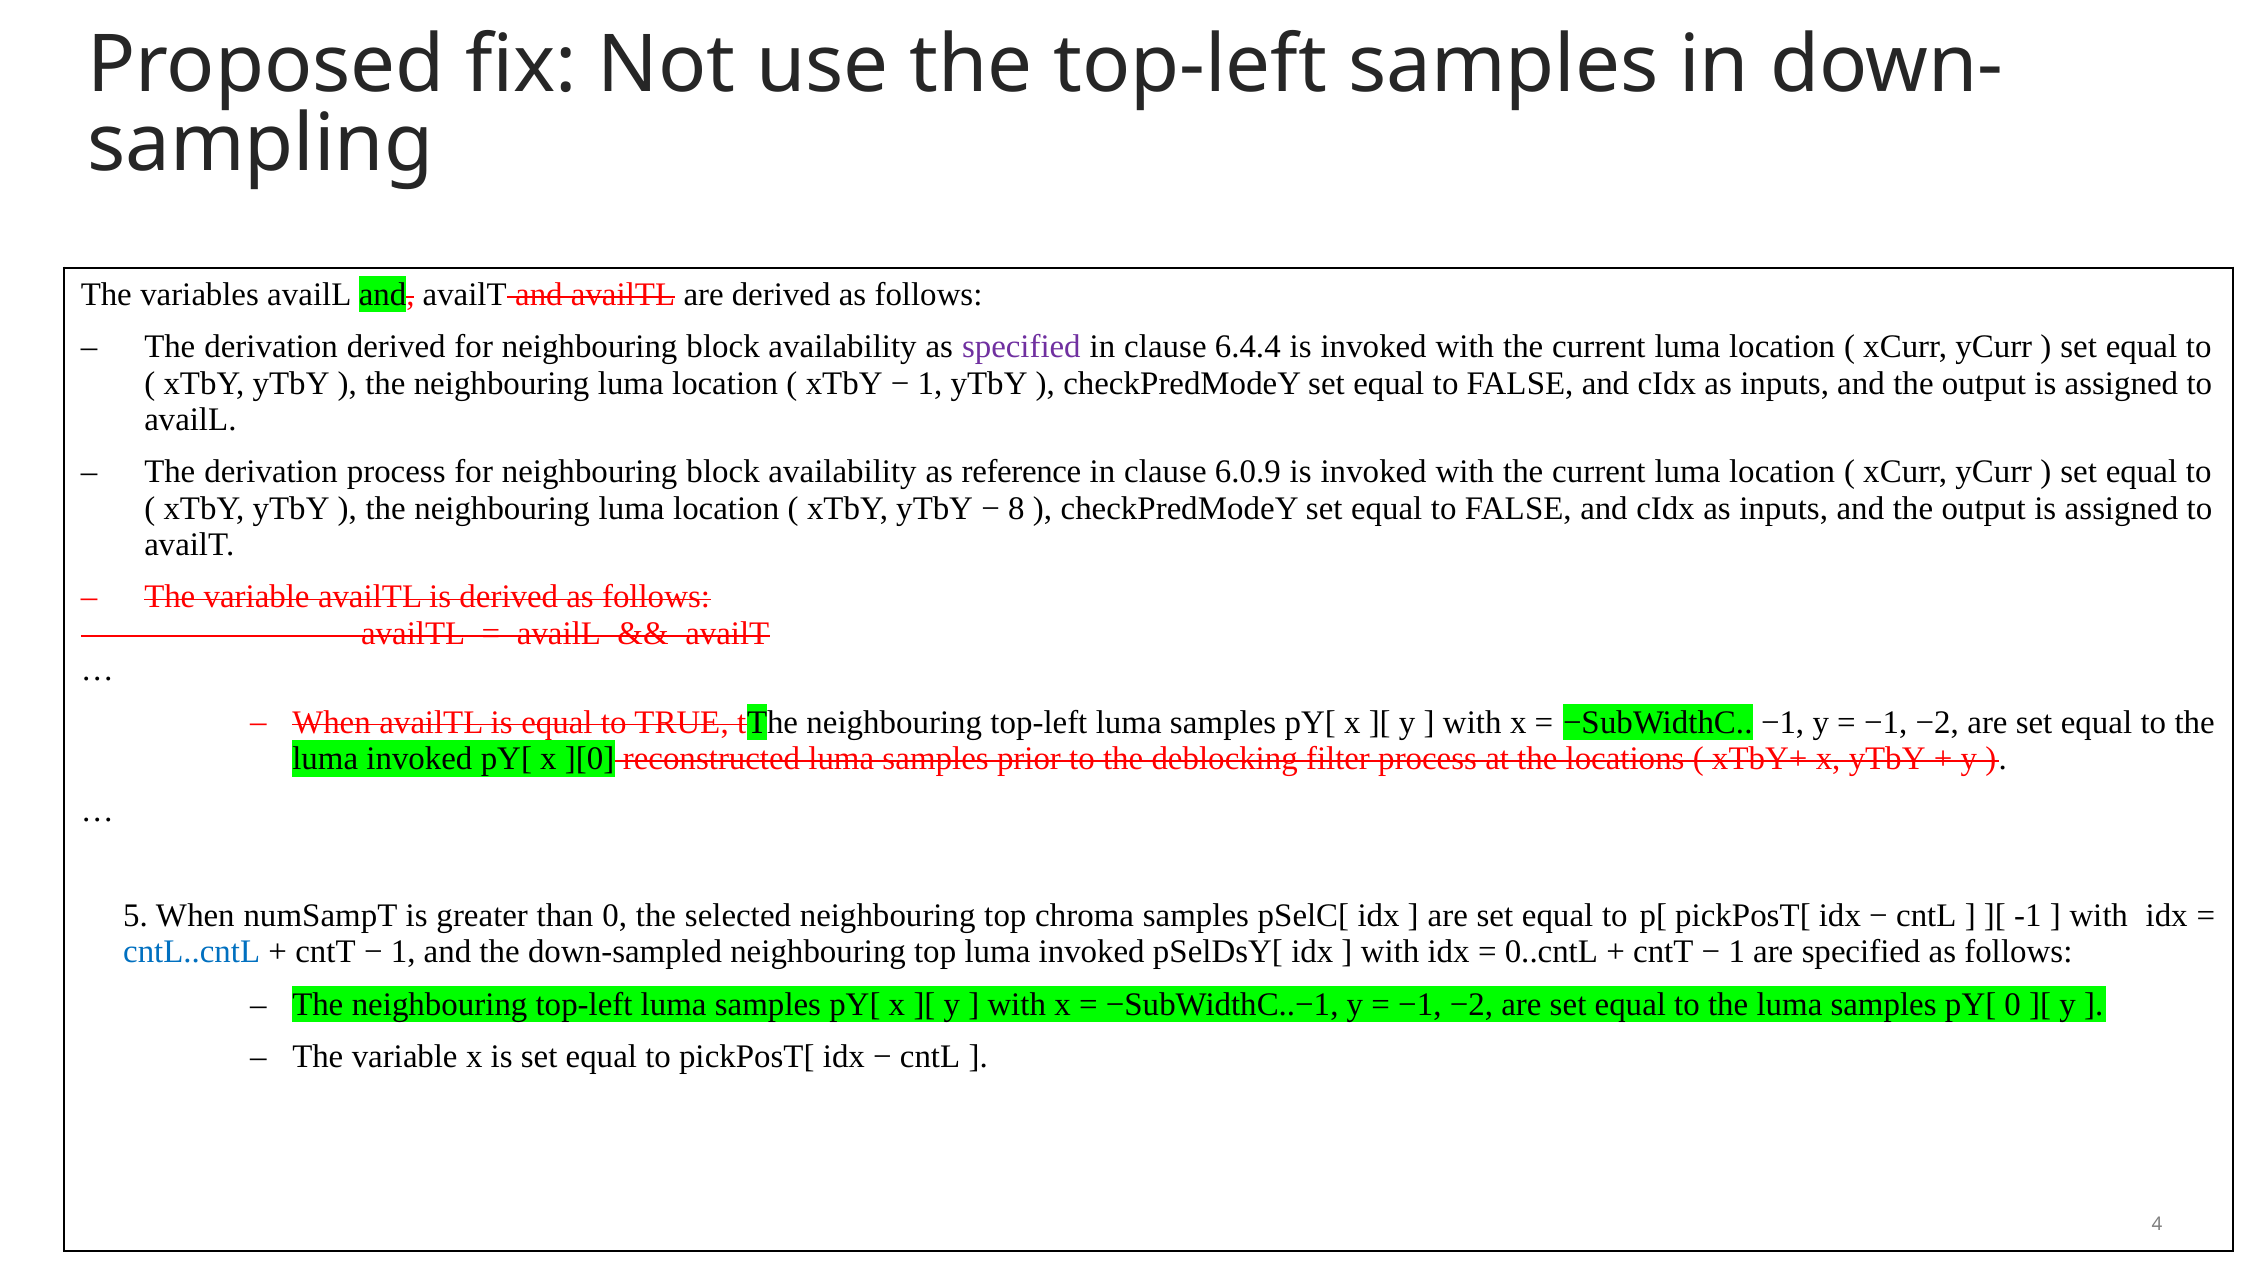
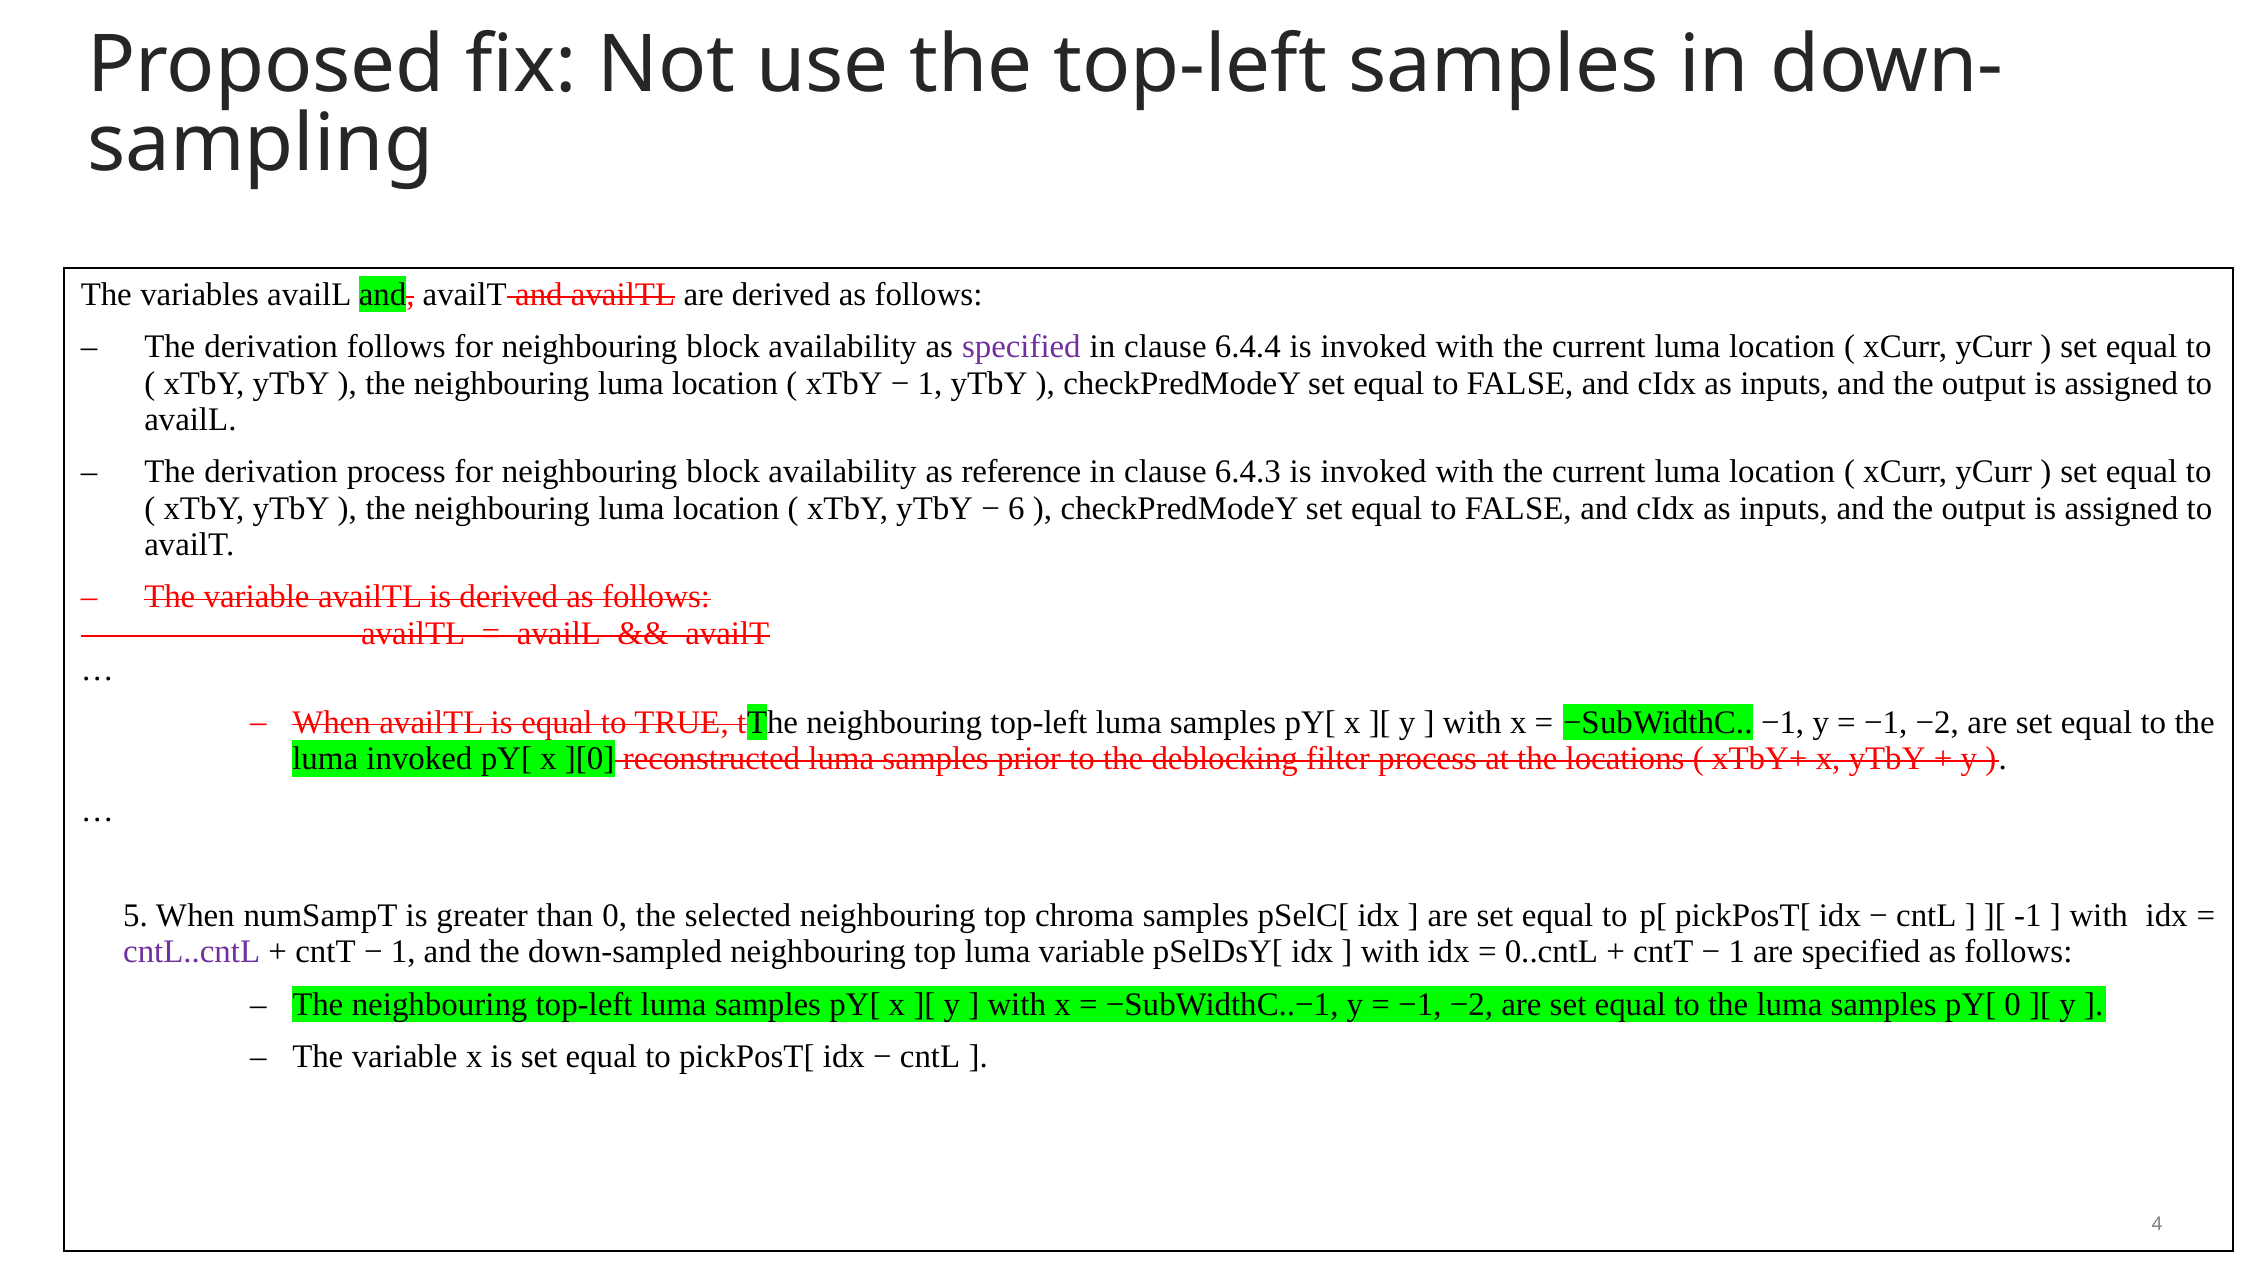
derivation derived: derived -> follows
6.0.9: 6.0.9 -> 6.4.3
8: 8 -> 6
cntL..cntL colour: blue -> purple
top luma invoked: invoked -> variable
